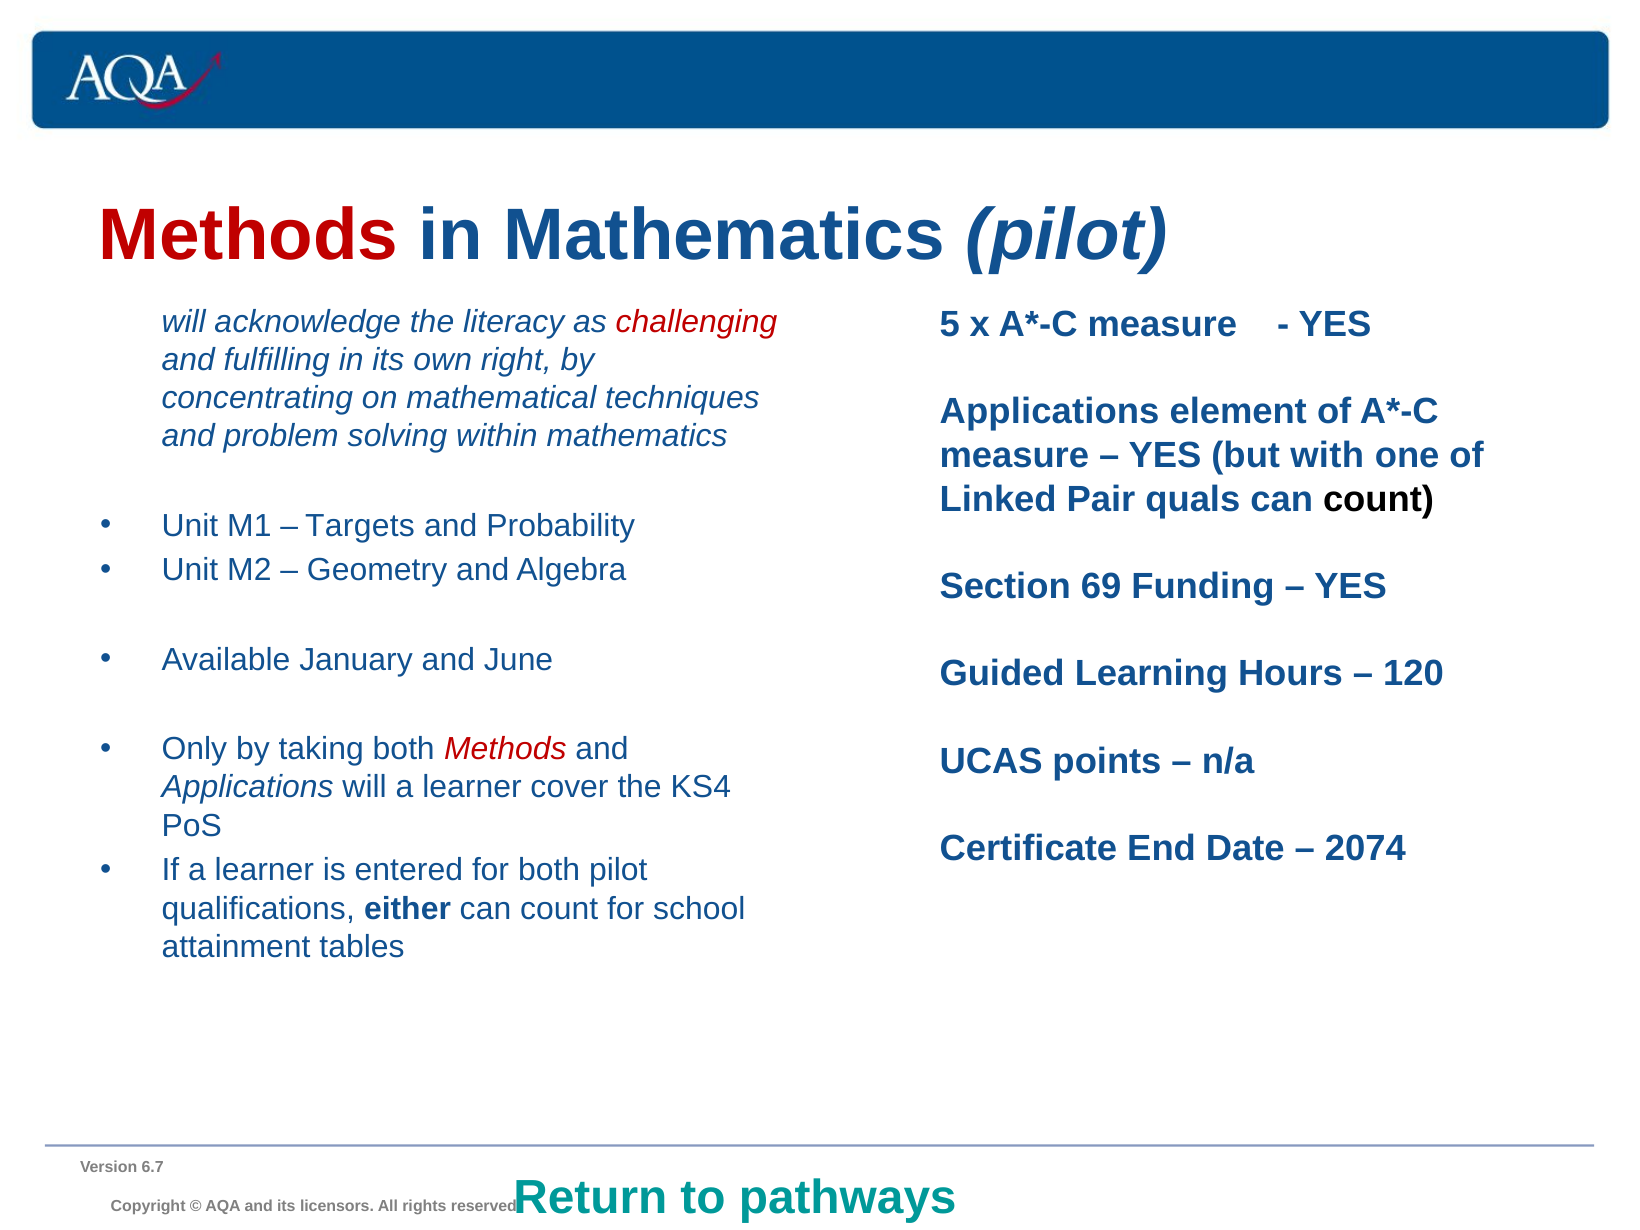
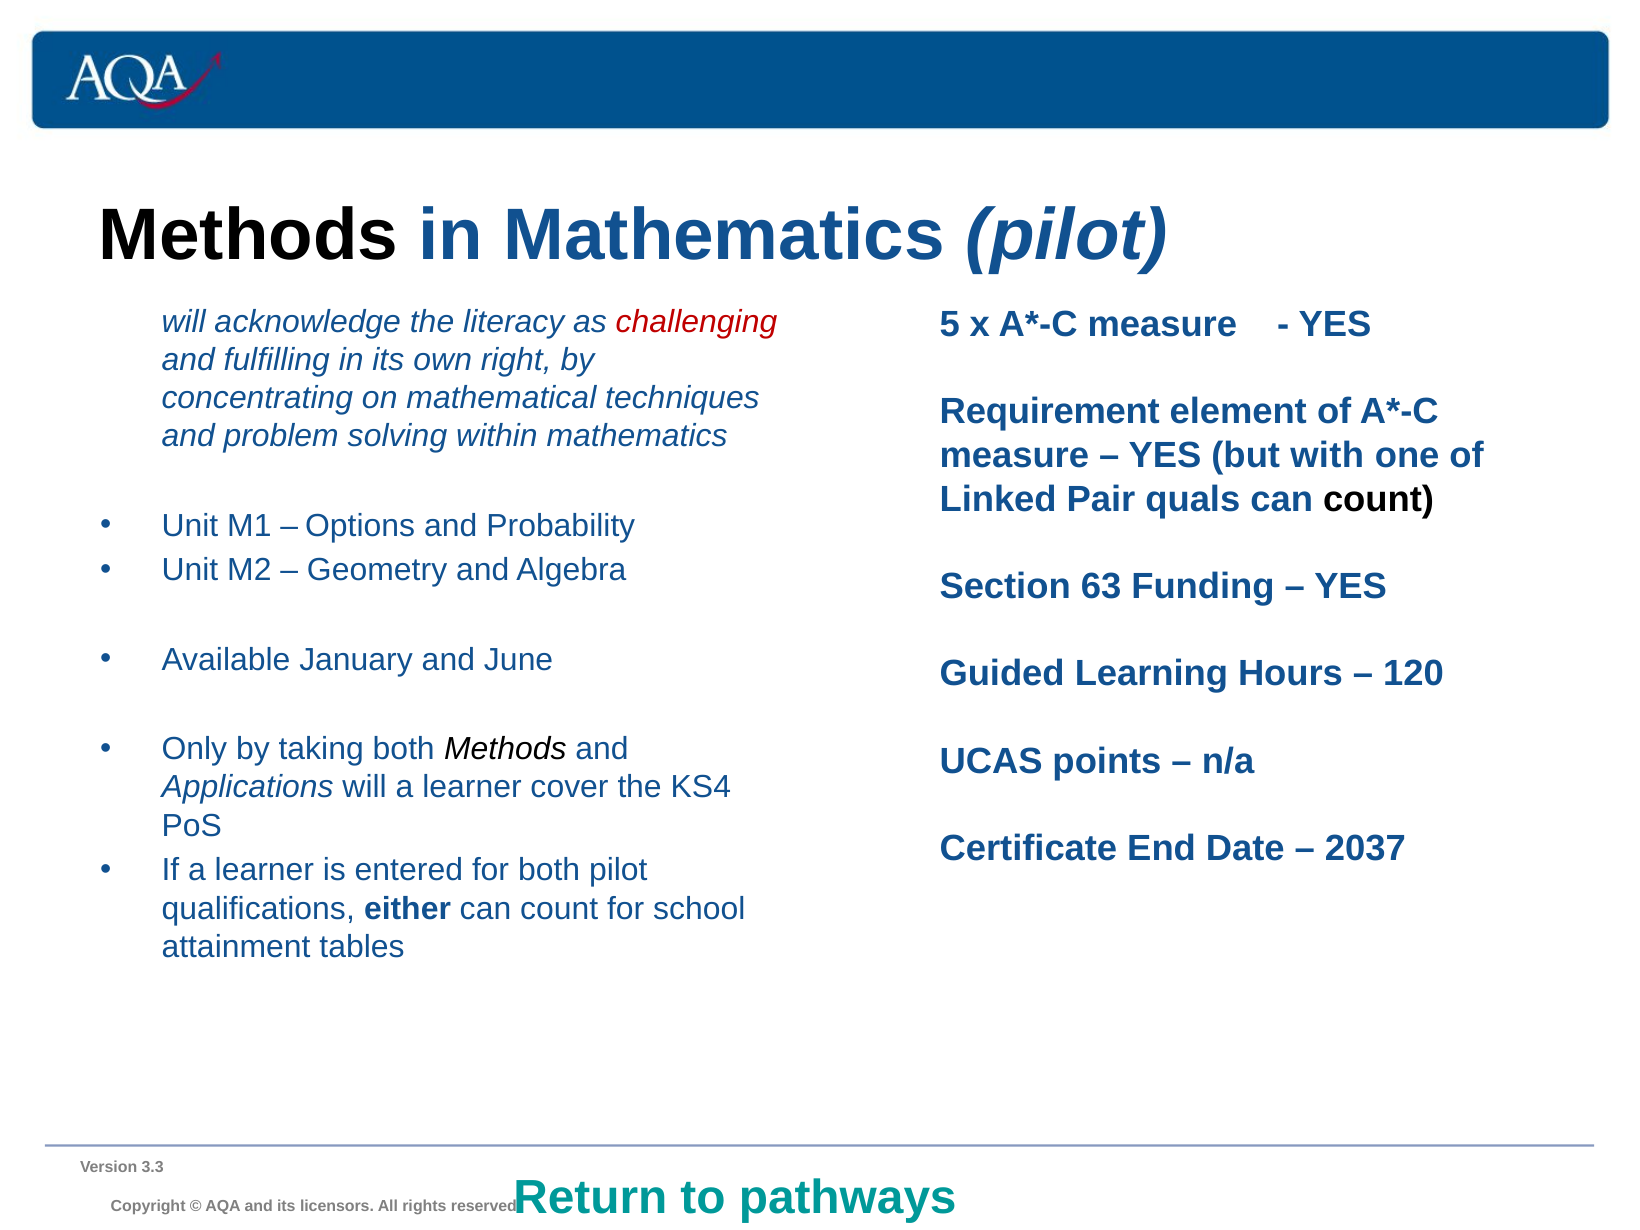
Methods at (248, 236) colour: red -> black
Applications at (1050, 412): Applications -> Requirement
Targets: Targets -> Options
69: 69 -> 63
Methods at (505, 749) colour: red -> black
2074: 2074 -> 2037
6.7: 6.7 -> 3.3
